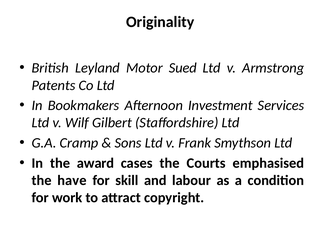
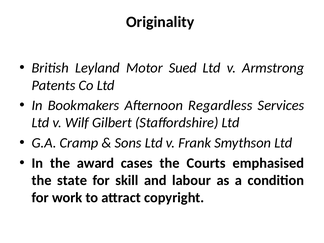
Investment: Investment -> Regardless
have: have -> state
